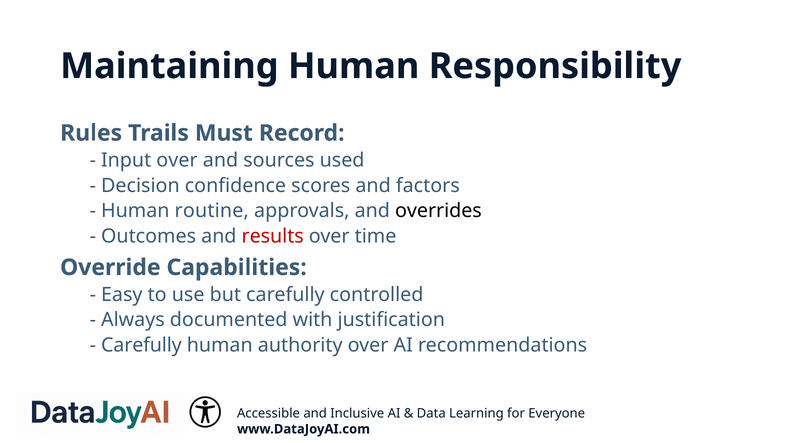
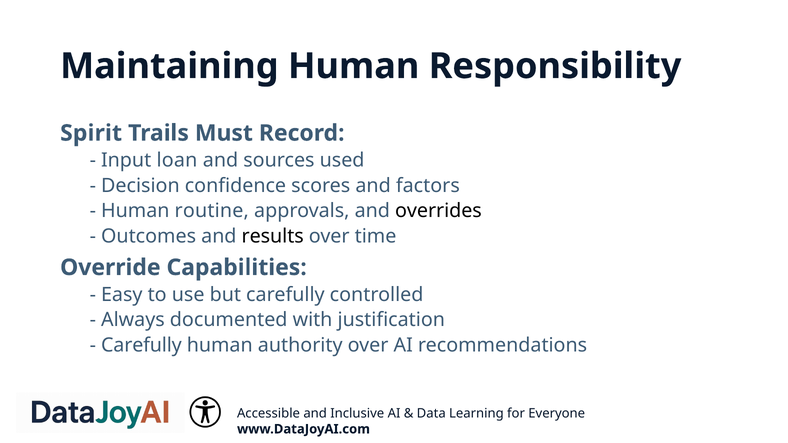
Rules: Rules -> Spirit
Input over: over -> loan
results colour: red -> black
